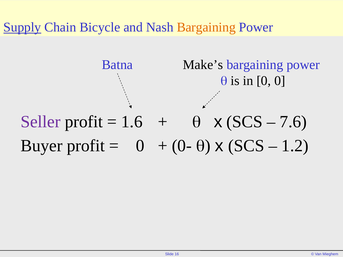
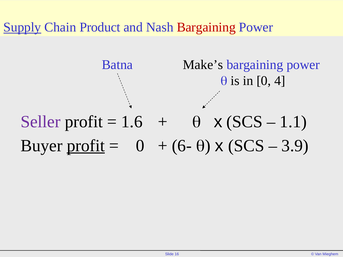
Bicycle: Bicycle -> Product
Bargaining at (206, 27) colour: orange -> red
0 0: 0 -> 4
7.6: 7.6 -> 1.1
profit at (86, 146) underline: none -> present
0-: 0- -> 6-
1.2: 1.2 -> 3.9
